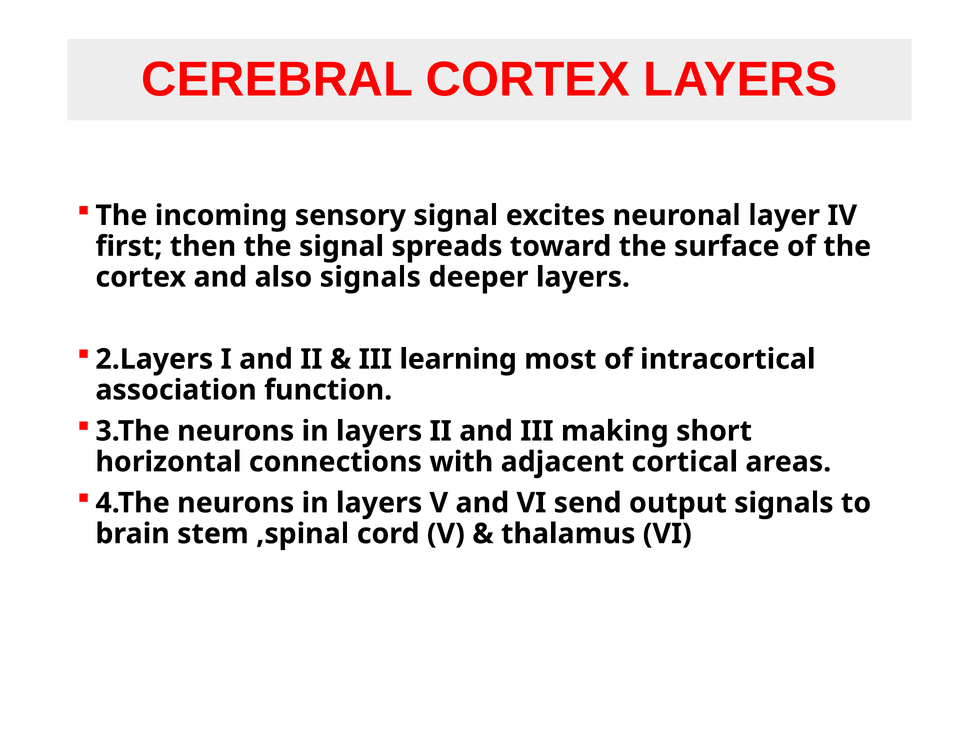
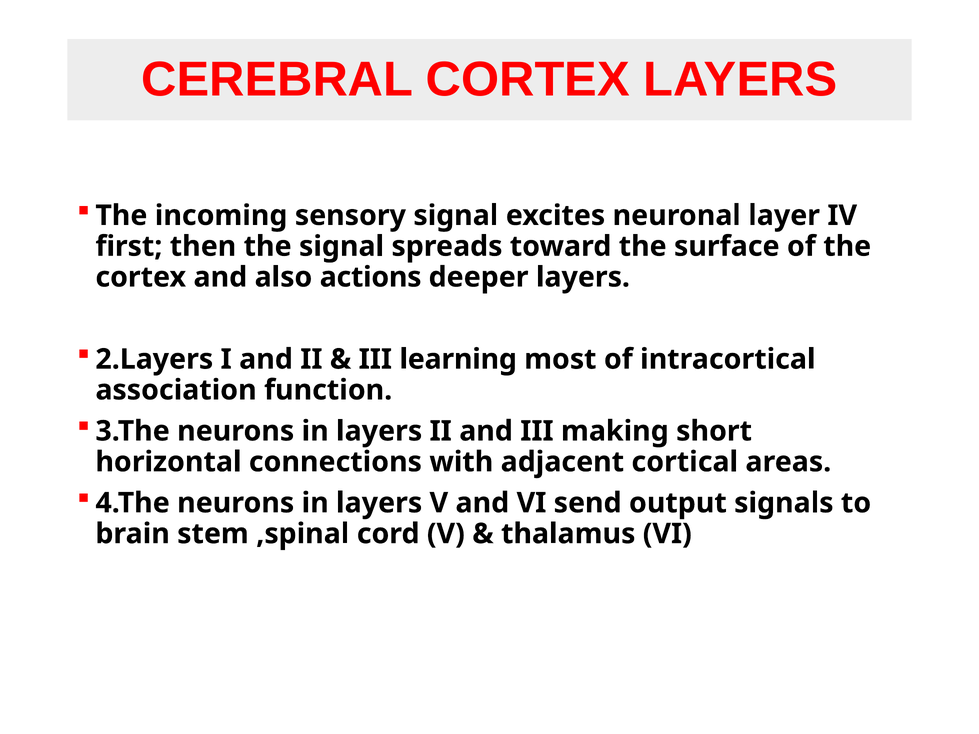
also signals: signals -> actions
